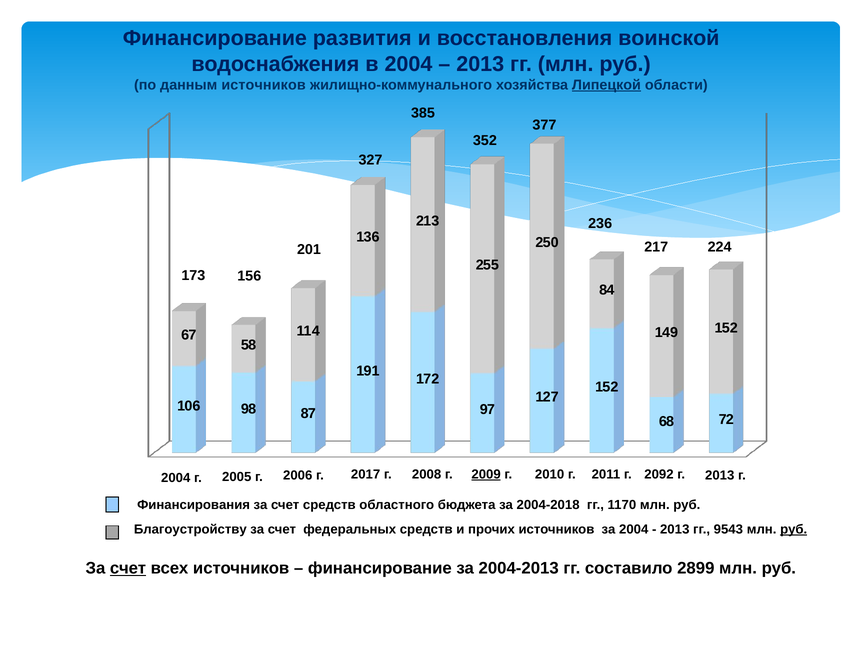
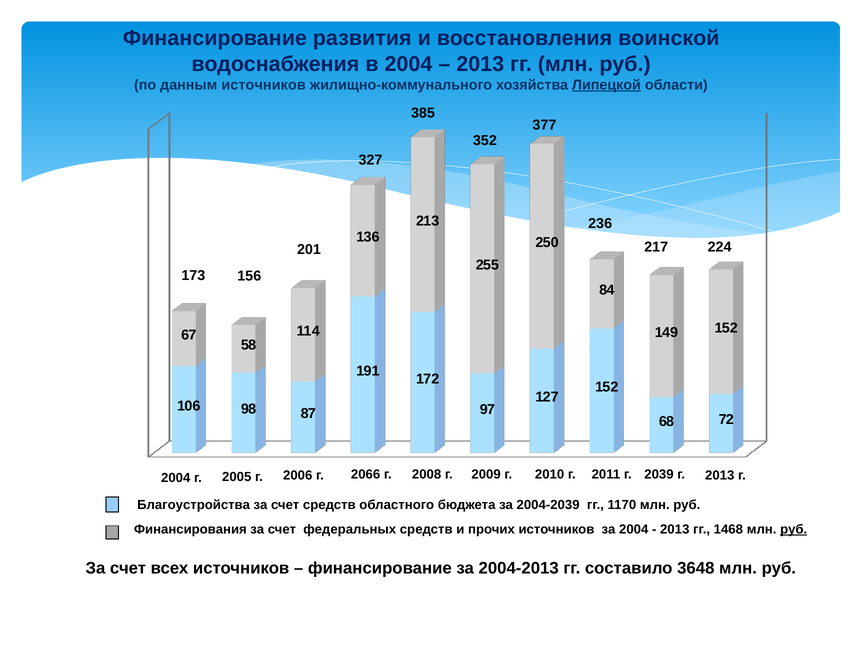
2017: 2017 -> 2066
2009 underline: present -> none
2092: 2092 -> 2039
Финансирования: Финансирования -> Благоустройства
2004-2018: 2004-2018 -> 2004-2039
Благоустройству: Благоустройству -> Финансирования
9543: 9543 -> 1468
счет at (128, 569) underline: present -> none
2899: 2899 -> 3648
